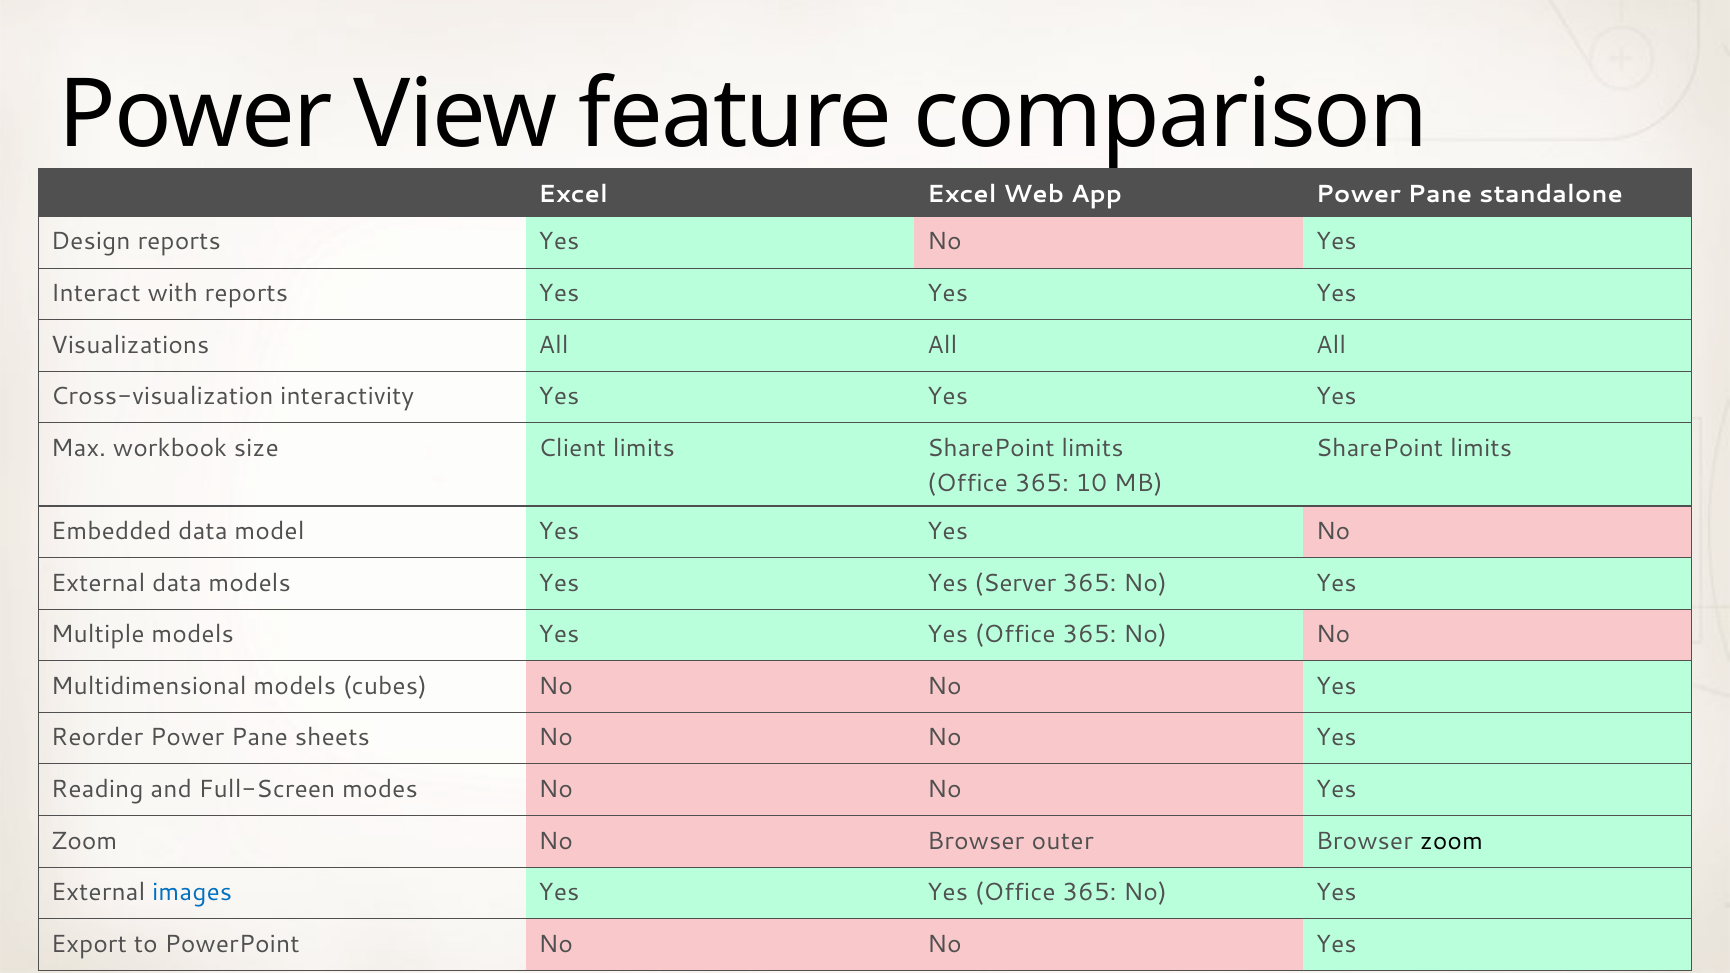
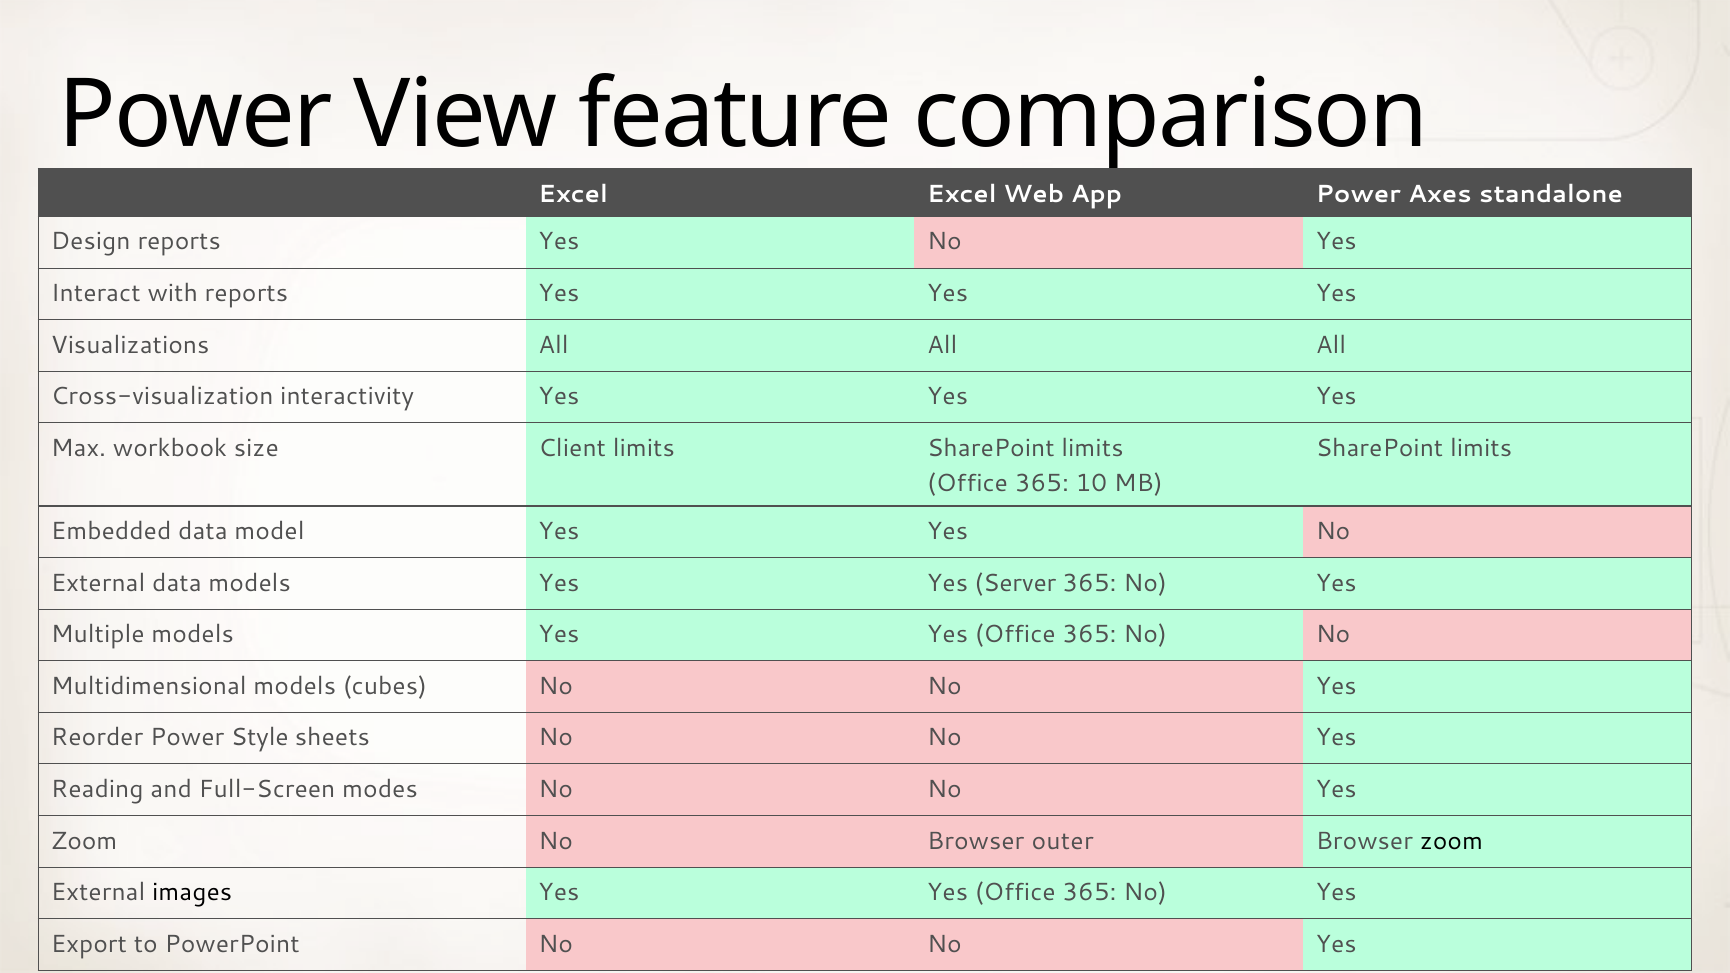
App Power Pane: Pane -> Axes
Reorder Power Pane: Pane -> Style
images colour: blue -> black
